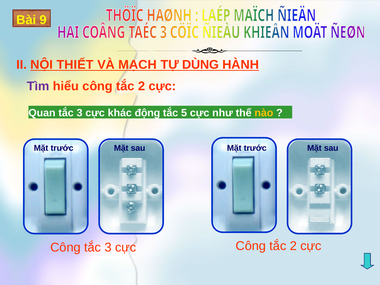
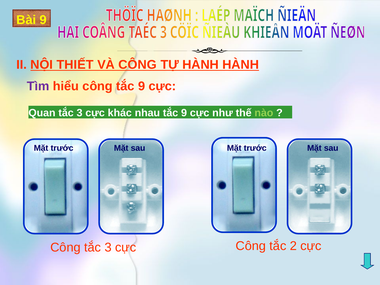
VÀ MẠCH: MẠCH -> CÔNG
TỰ DÙNG: DÙNG -> HÀNH
hiểu công tắc 2: 2 -> 9
động: động -> nhau
5 at (184, 113): 5 -> 9
nào colour: yellow -> light green
